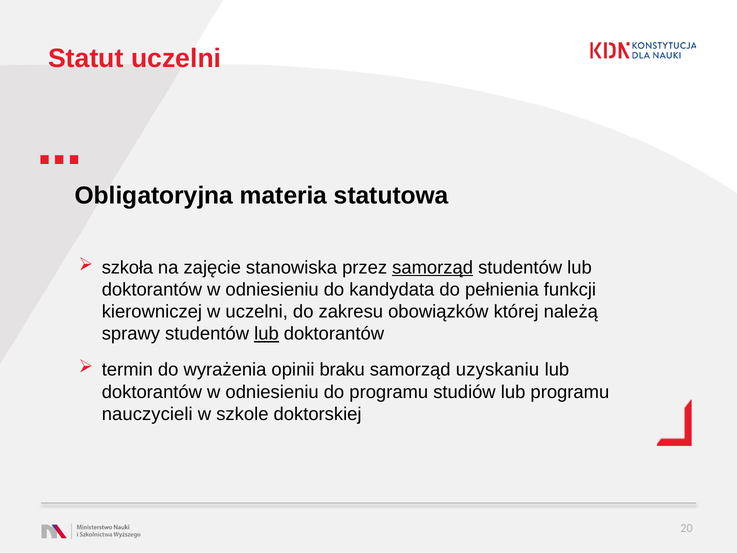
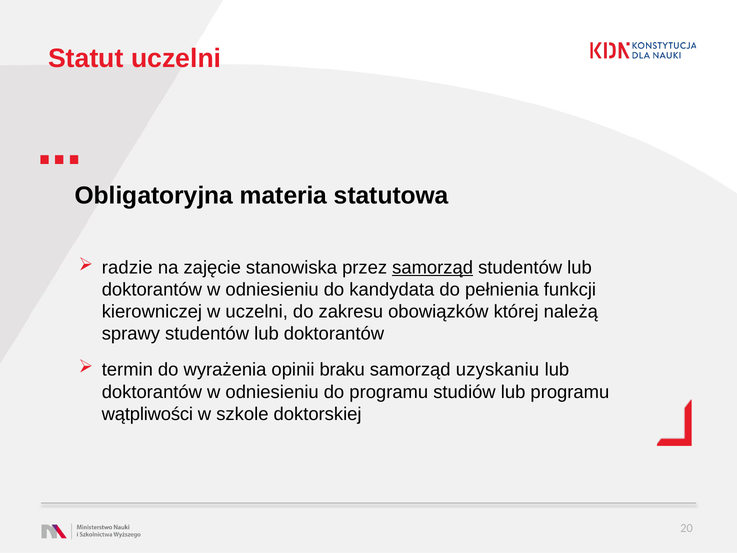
szkoła: szkoła -> radzie
lub at (266, 334) underline: present -> none
nauczycieli: nauczycieli -> wątpliwości
